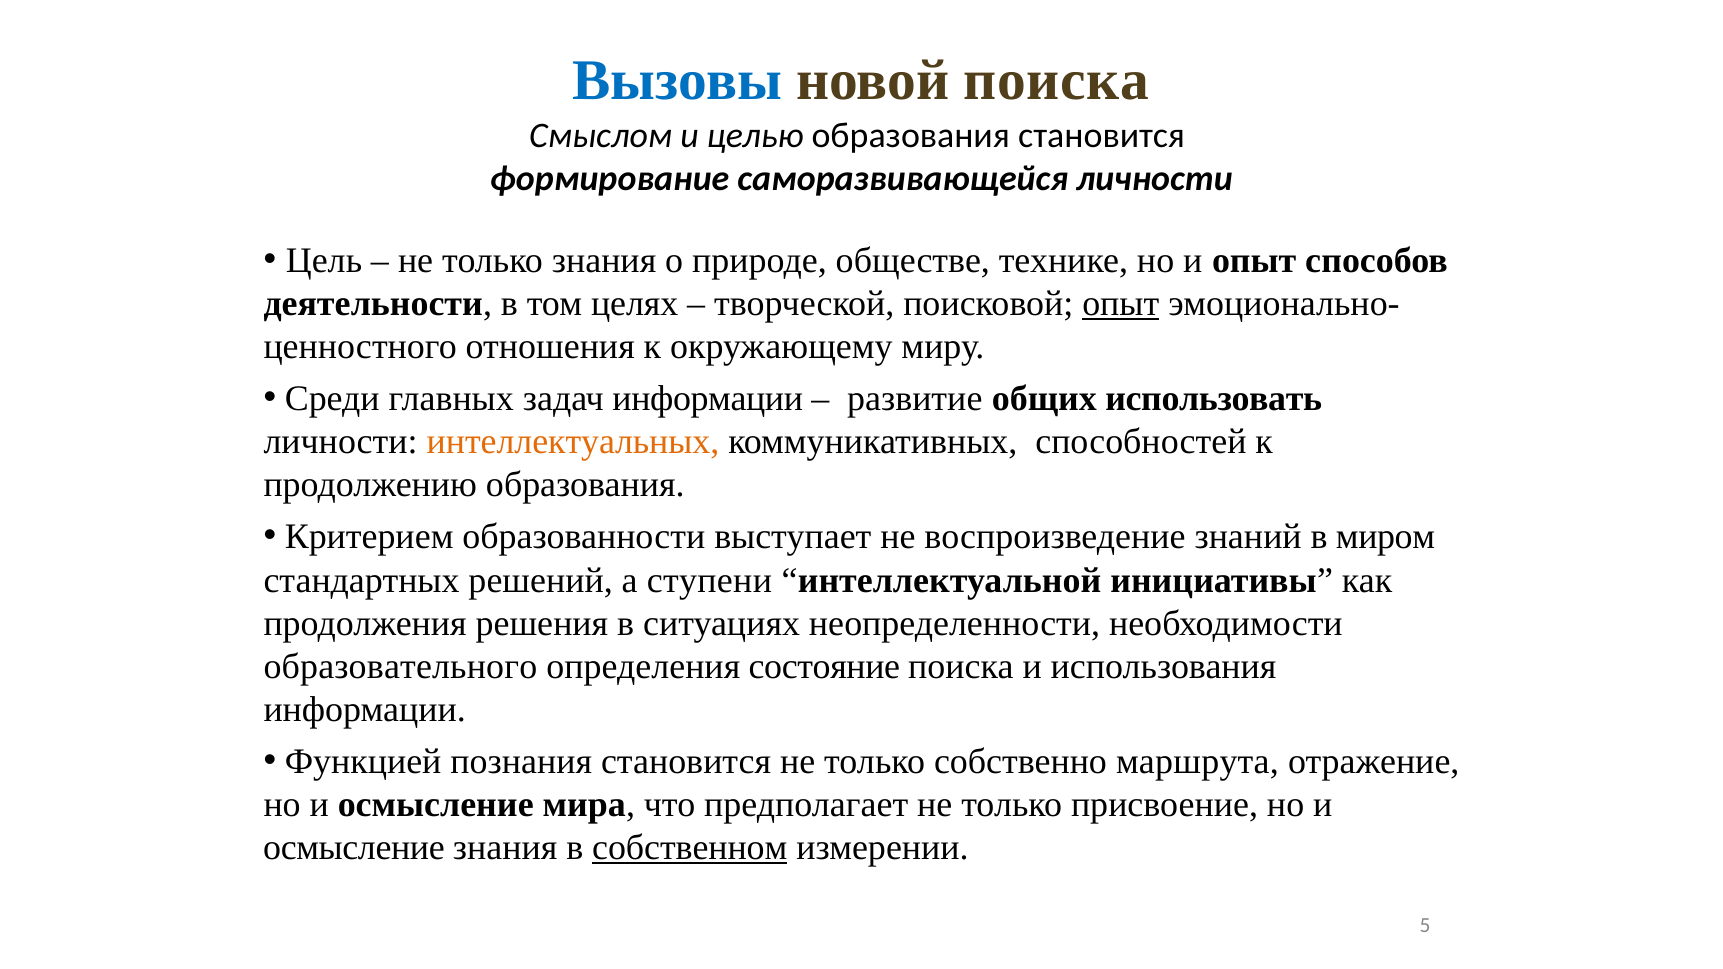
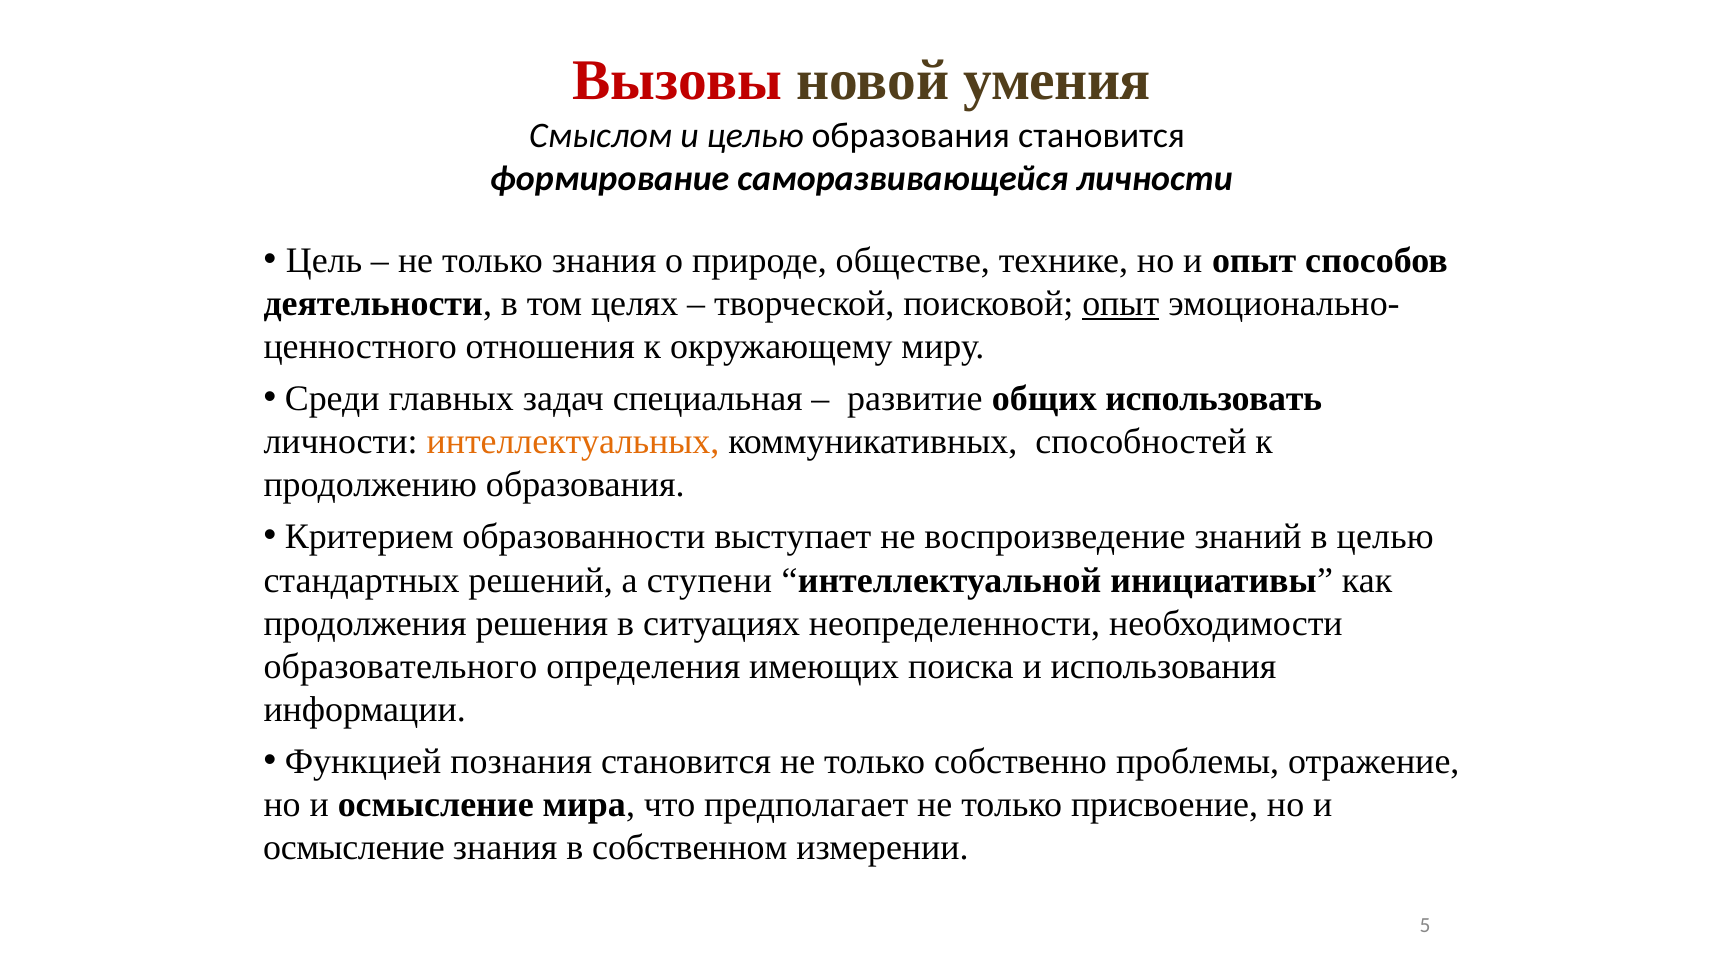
Вызовы colour: blue -> red
новой поиска: поиска -> умения
задач информации: информации -> специальная
в миром: миром -> целью
состояние: состояние -> имеющих
маршрута: маршрута -> проблемы
собственном underline: present -> none
